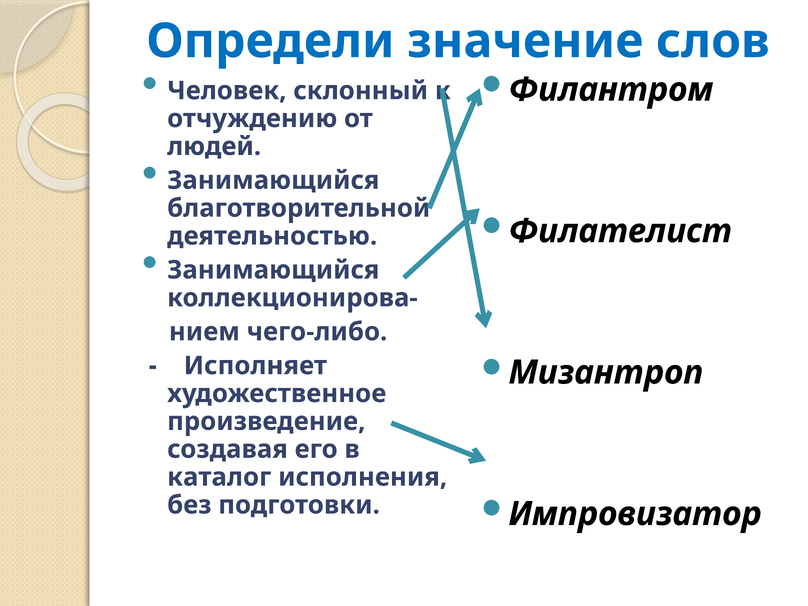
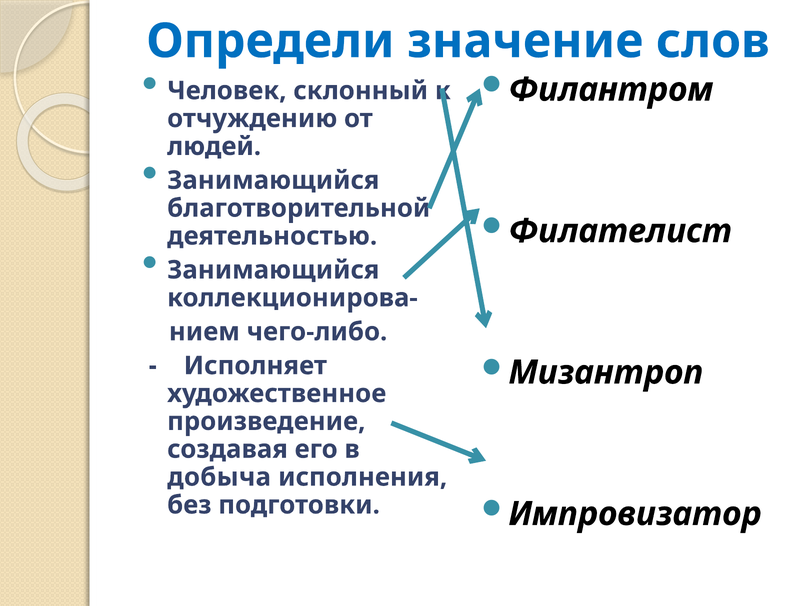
каталог: каталог -> добыча
